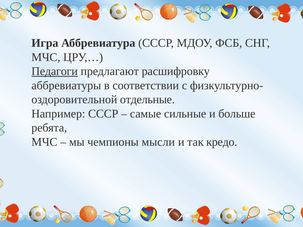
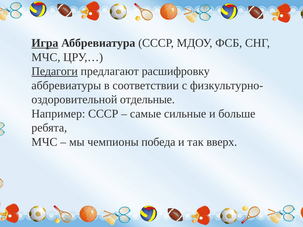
Игра underline: none -> present
мысли: мысли -> победа
кредо: кредо -> вверх
